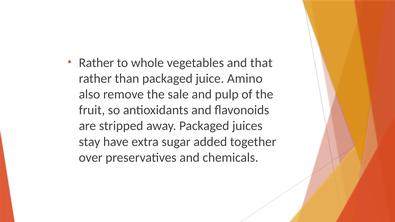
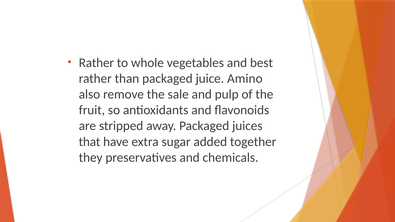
that: that -> best
stay: stay -> that
over: over -> they
